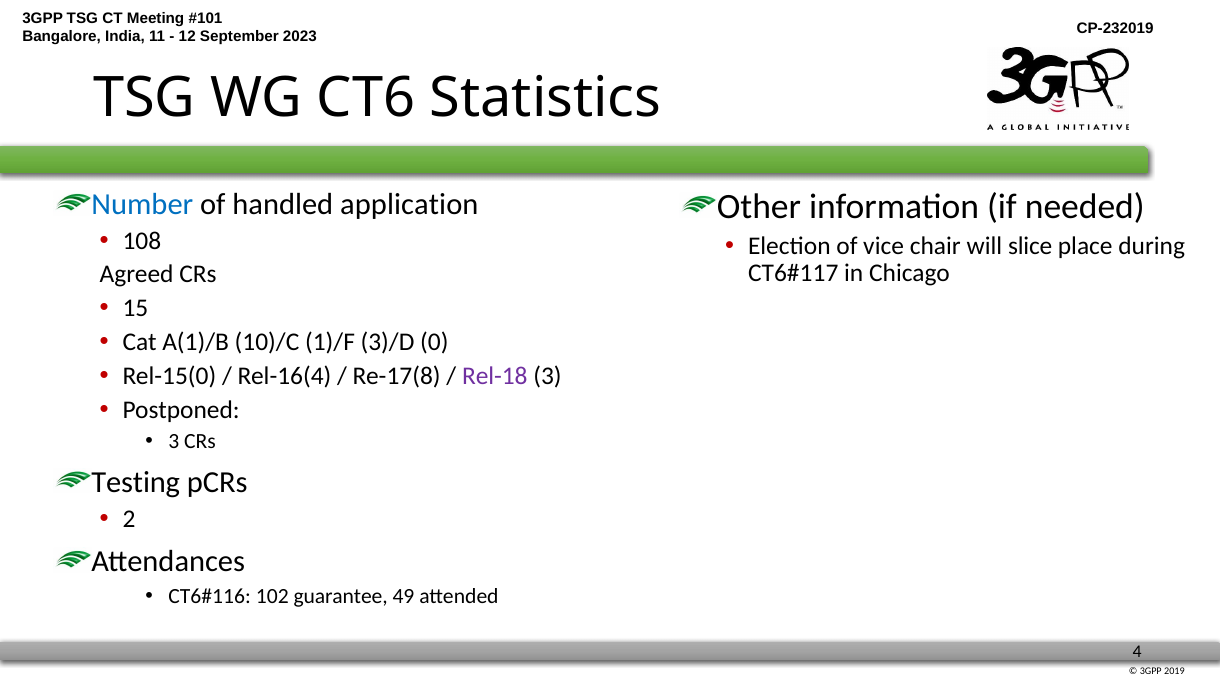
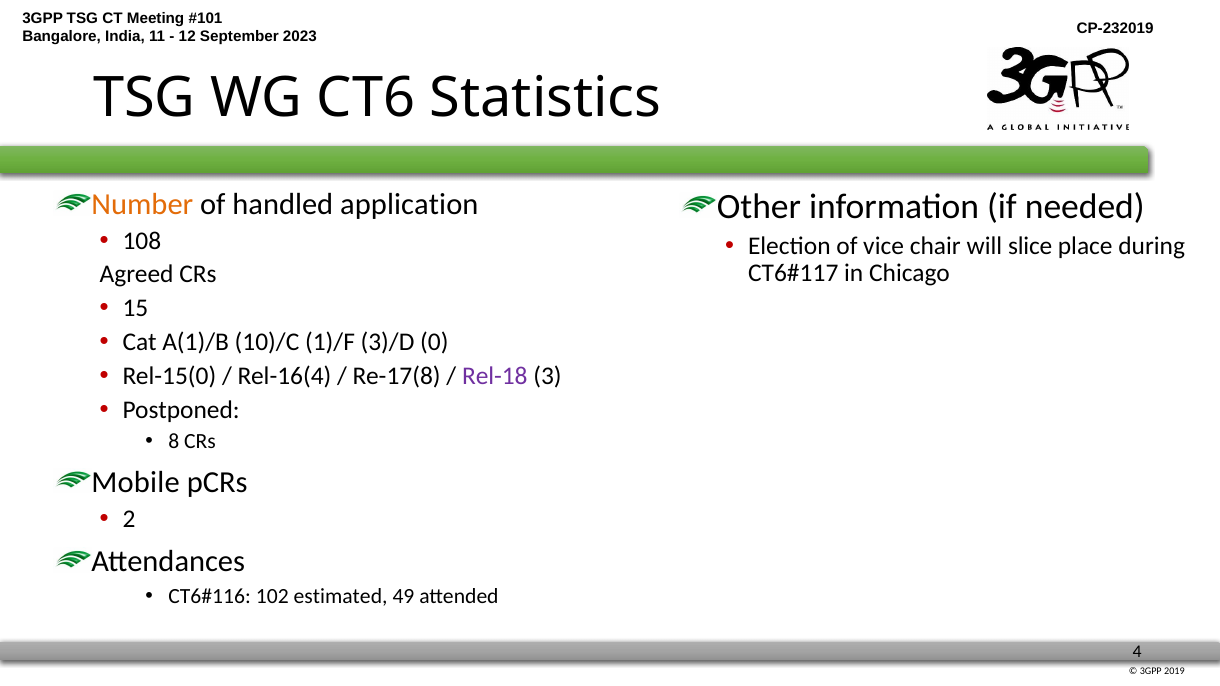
Number colour: blue -> orange
3 at (174, 442): 3 -> 8
Testing: Testing -> Mobile
guarantee: guarantee -> estimated
